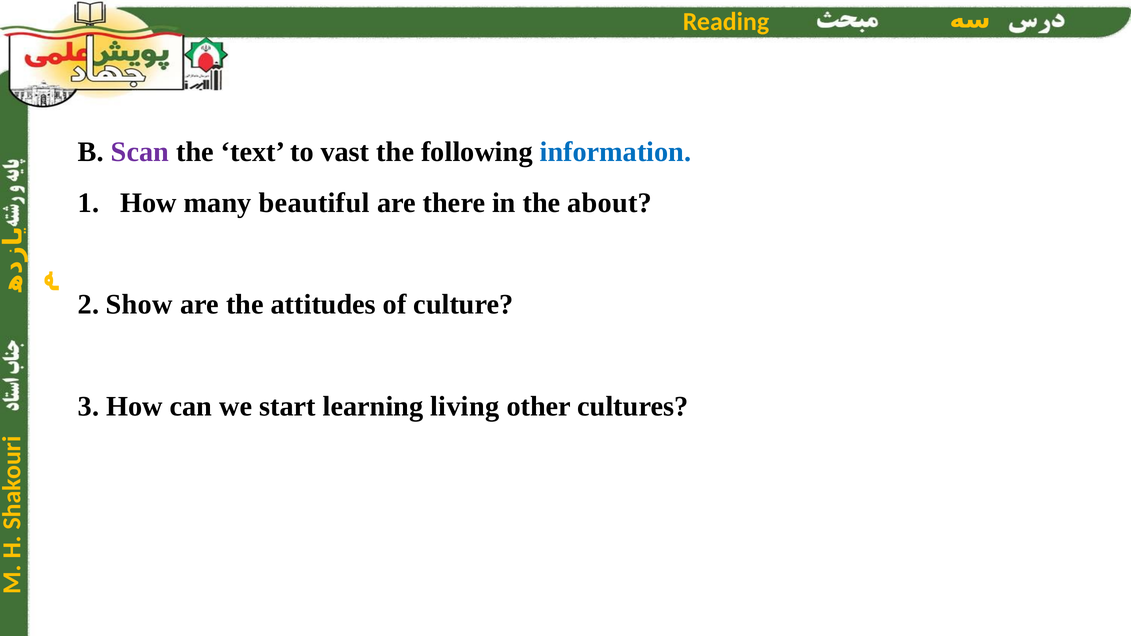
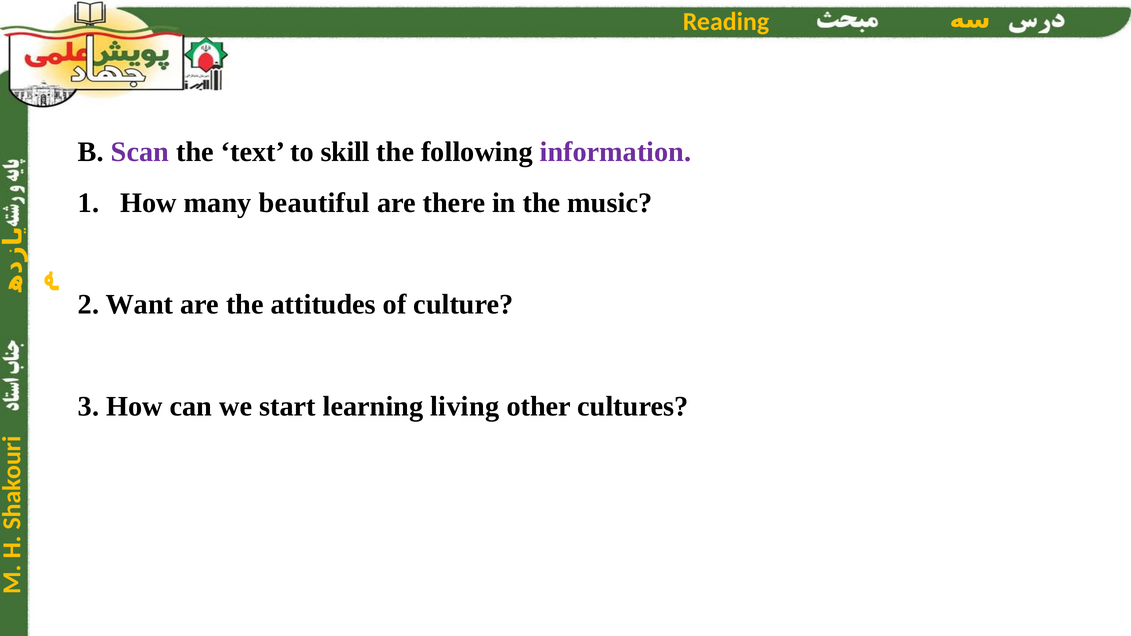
vast: vast -> skill
information colour: blue -> purple
about: about -> music
Show: Show -> Want
